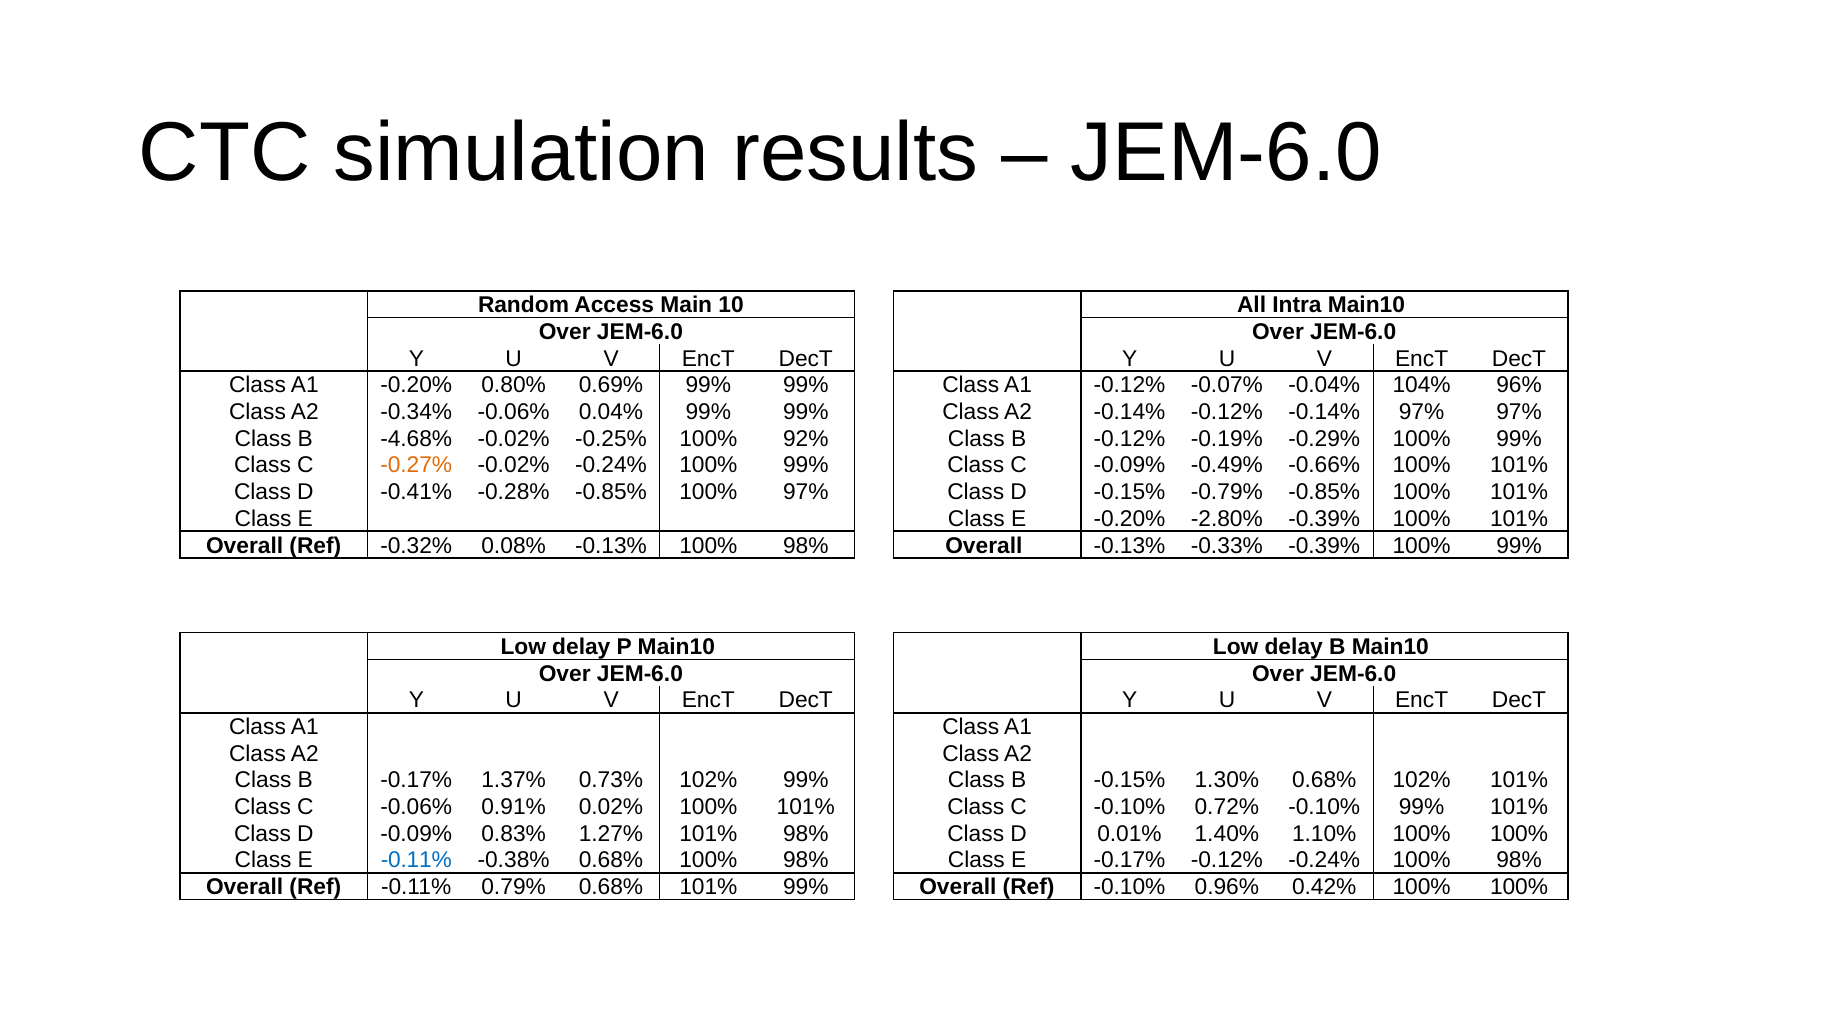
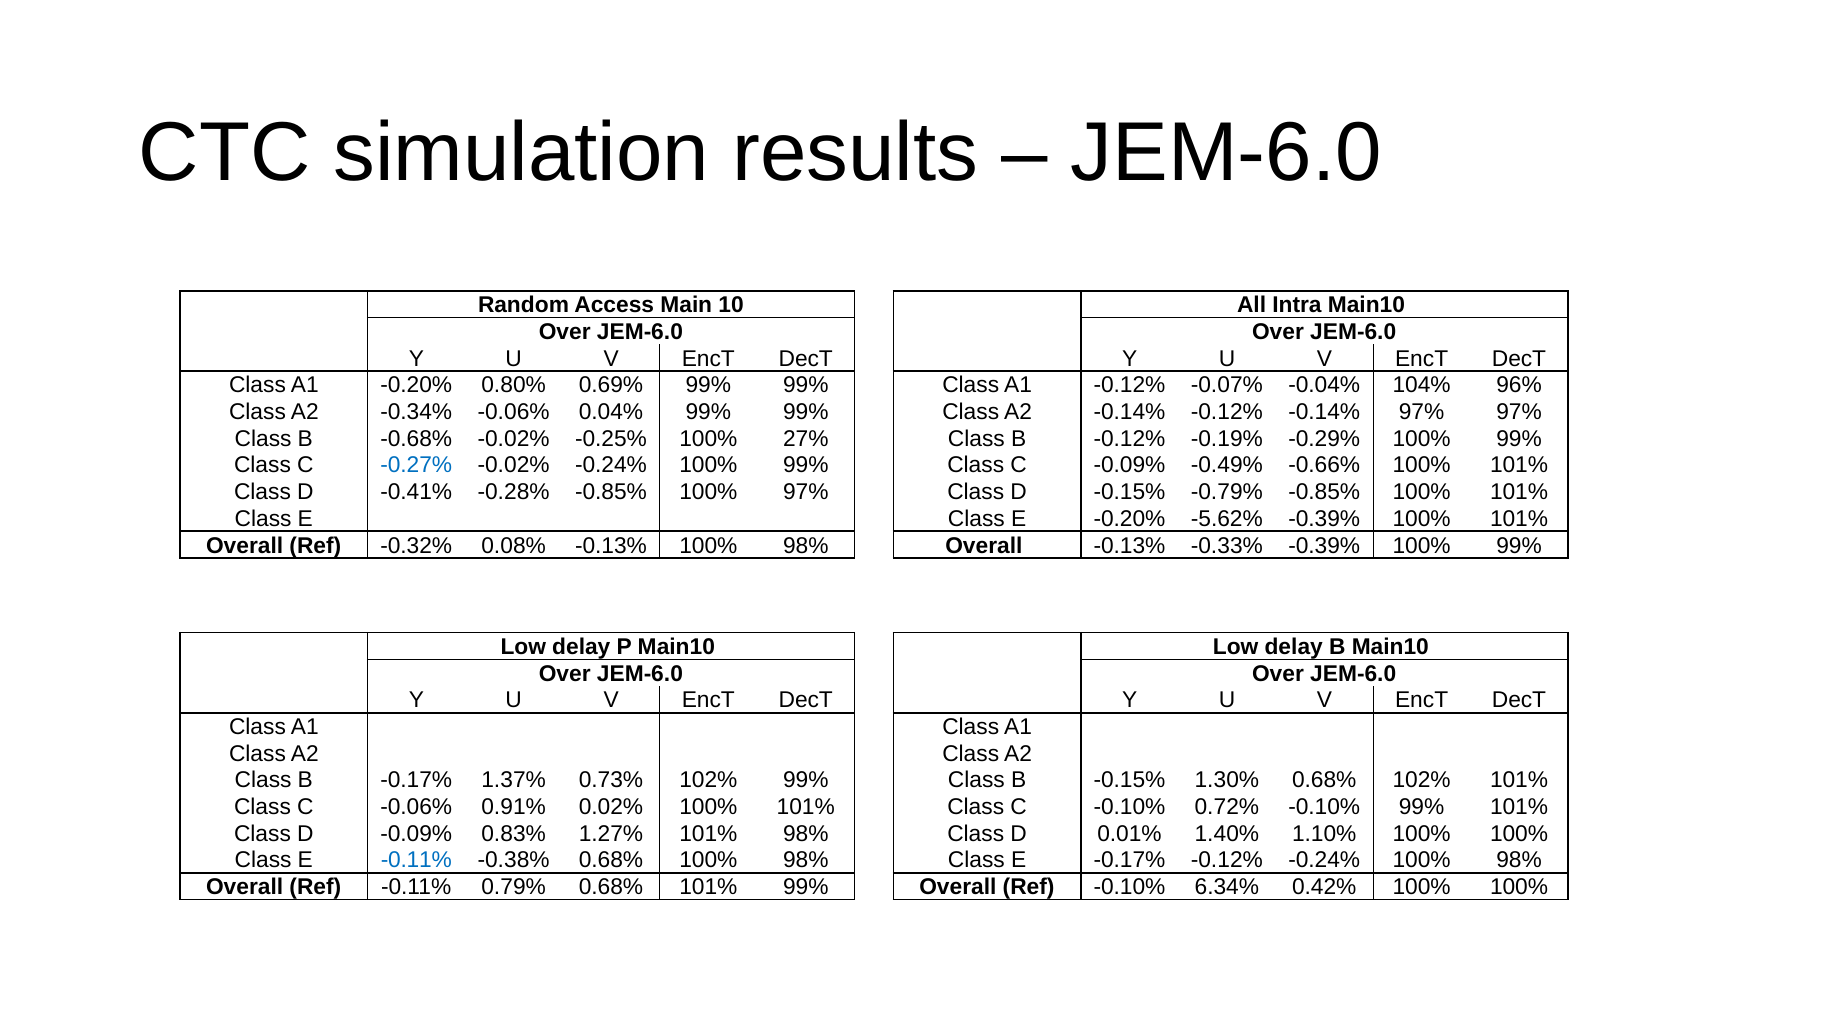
-4.68%: -4.68% -> -0.68%
92%: 92% -> 27%
-0.27% colour: orange -> blue
-2.80%: -2.80% -> -5.62%
0.96%: 0.96% -> 6.34%
